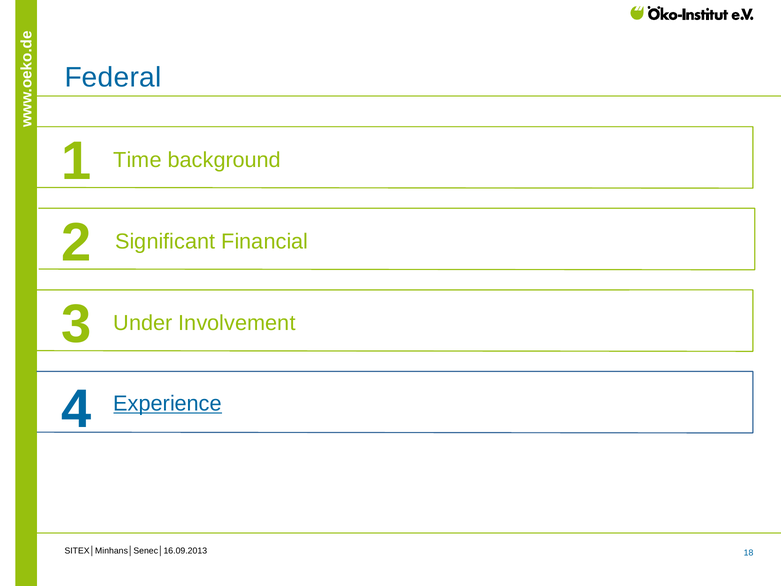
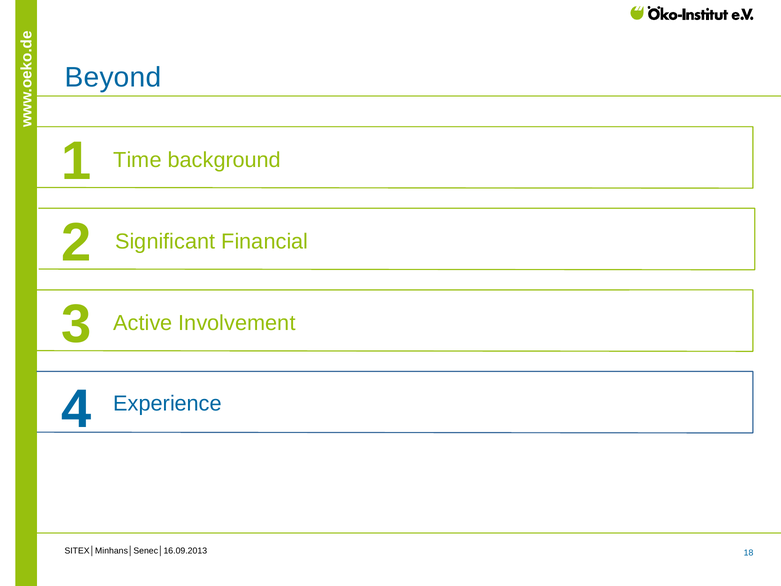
Federal: Federal -> Beyond
Under: Under -> Active
Experience underline: present -> none
